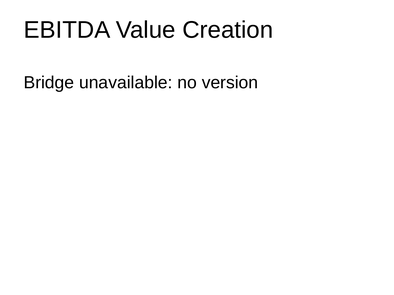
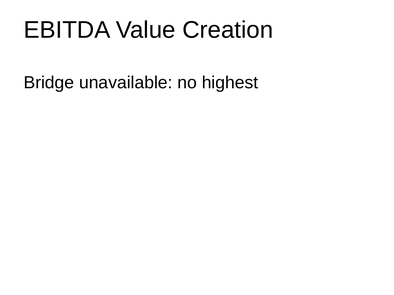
version: version -> highest
